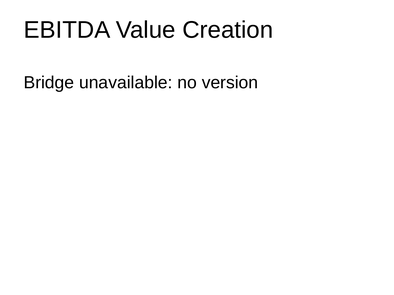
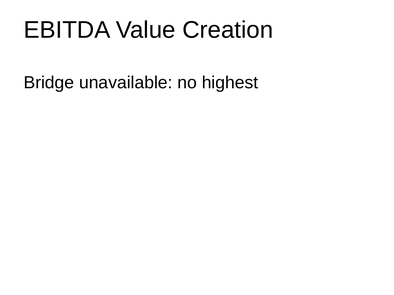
version: version -> highest
